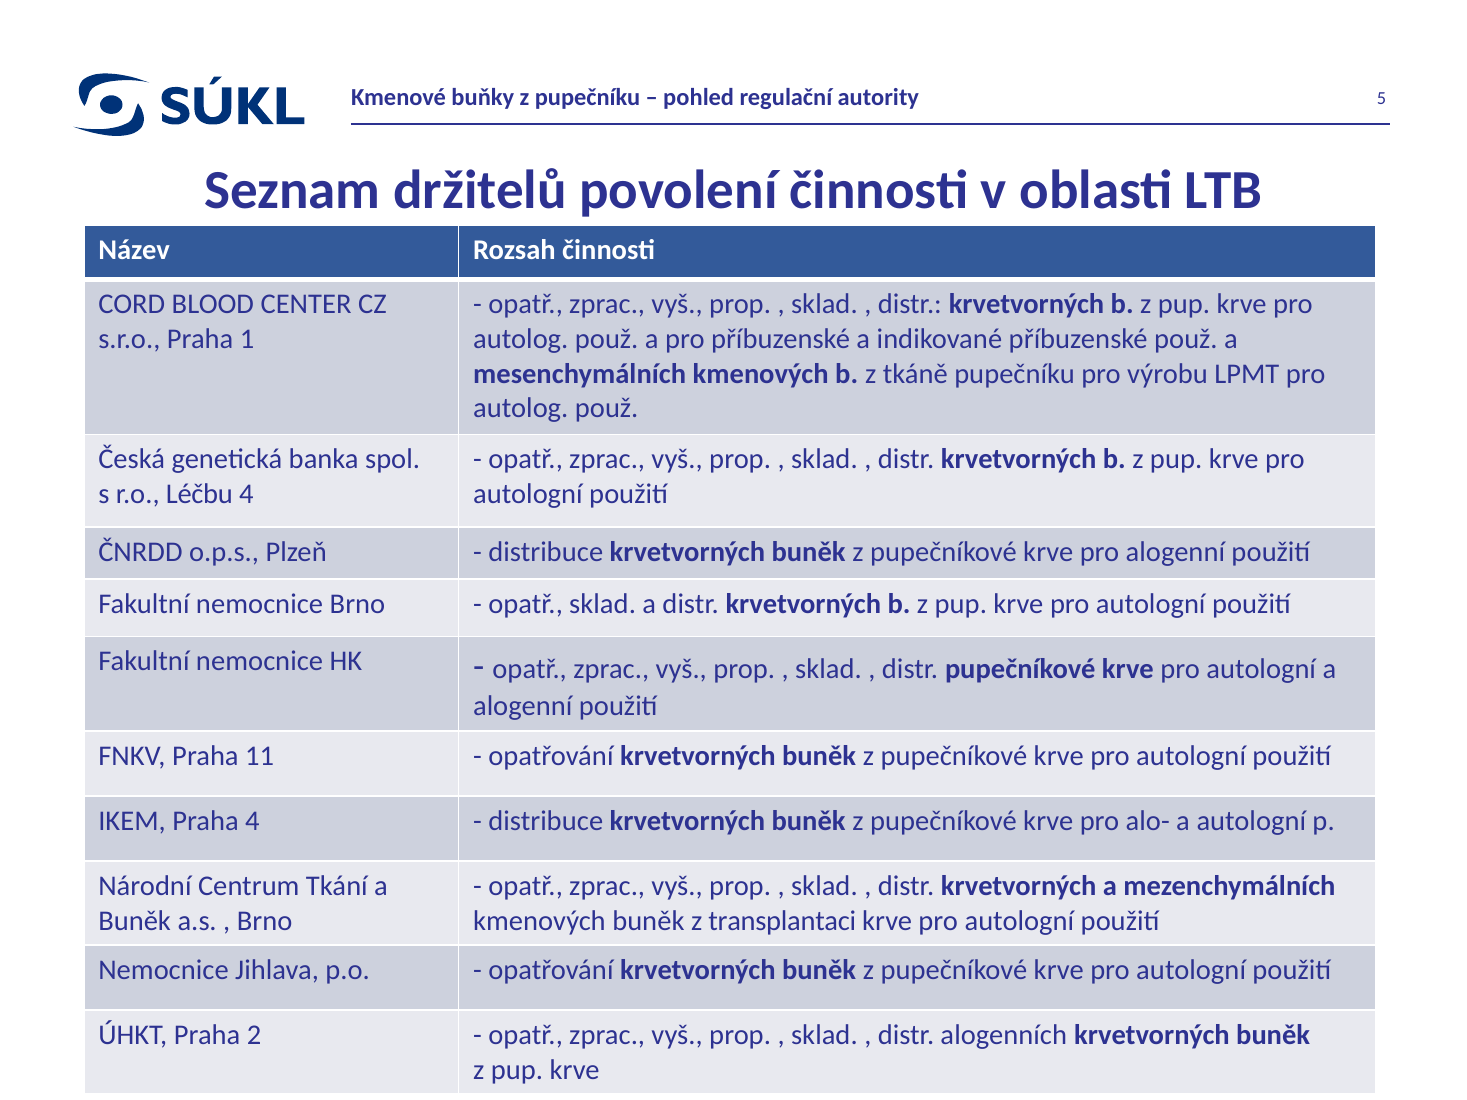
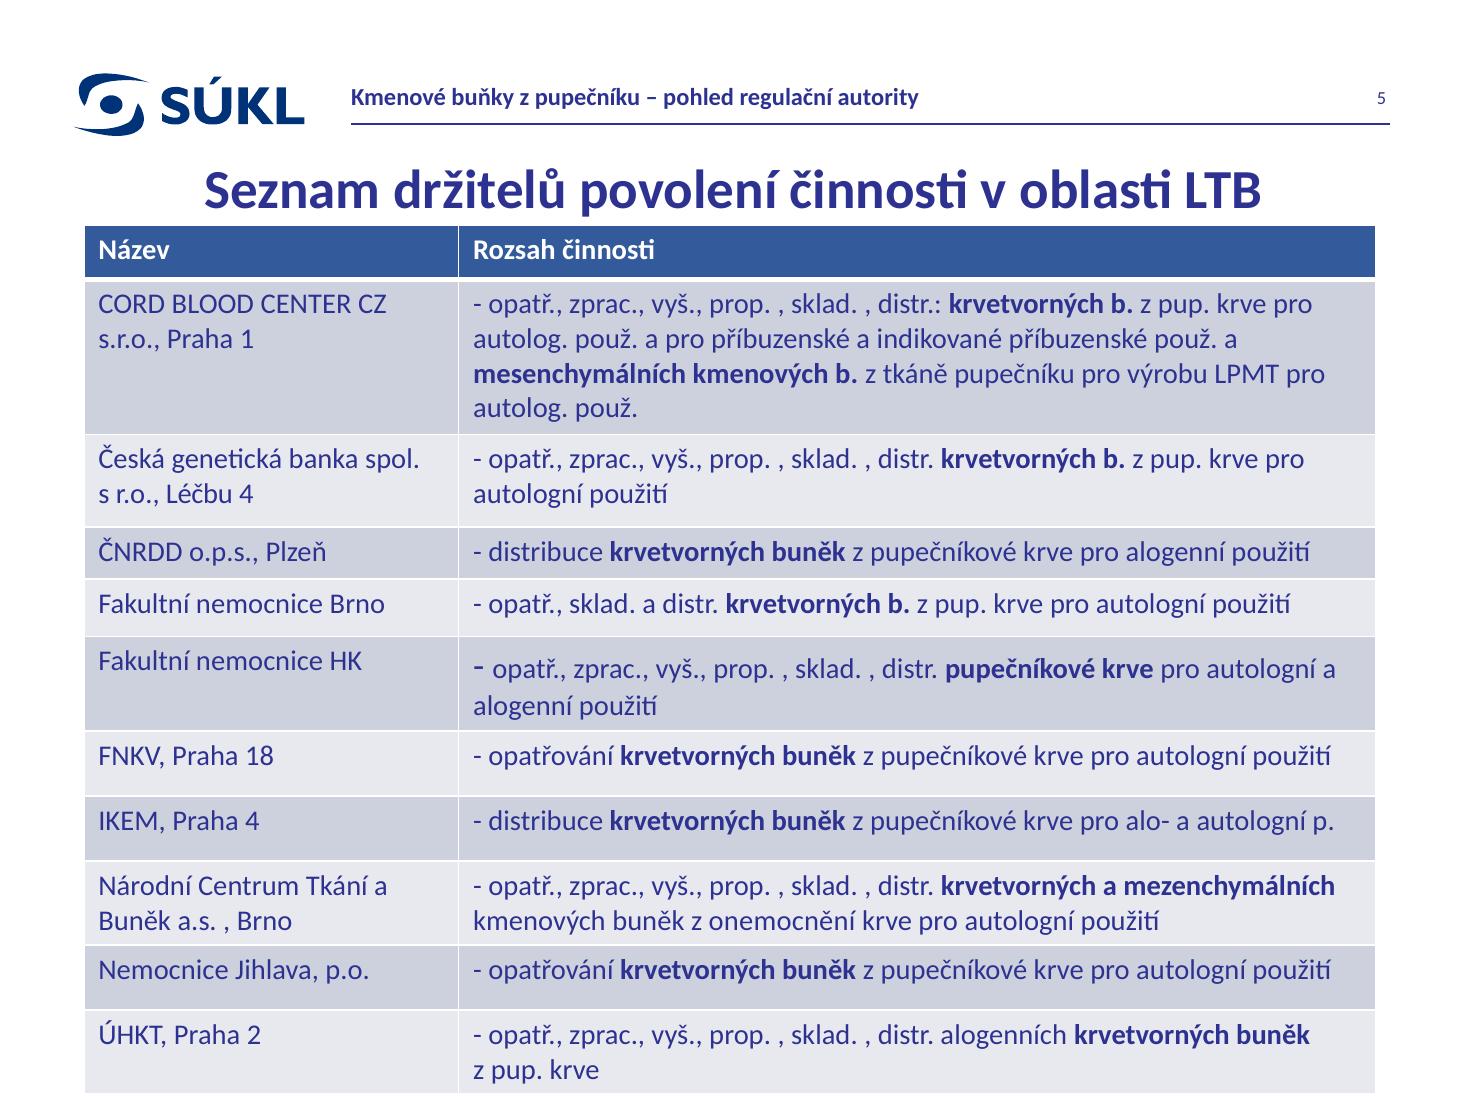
11: 11 -> 18
transplantaci: transplantaci -> onemocnění
